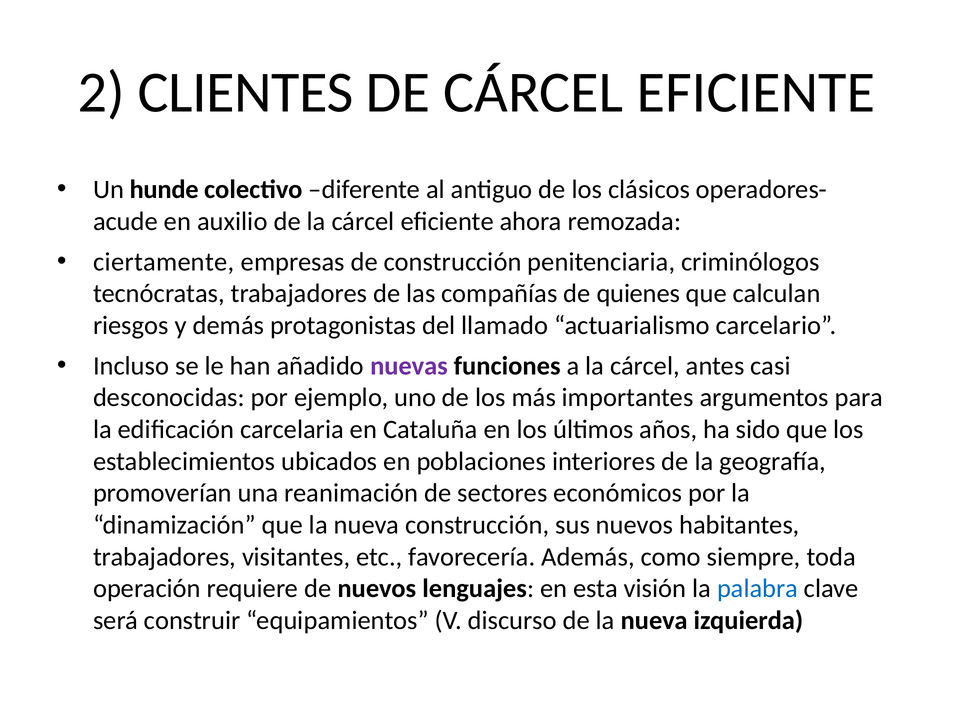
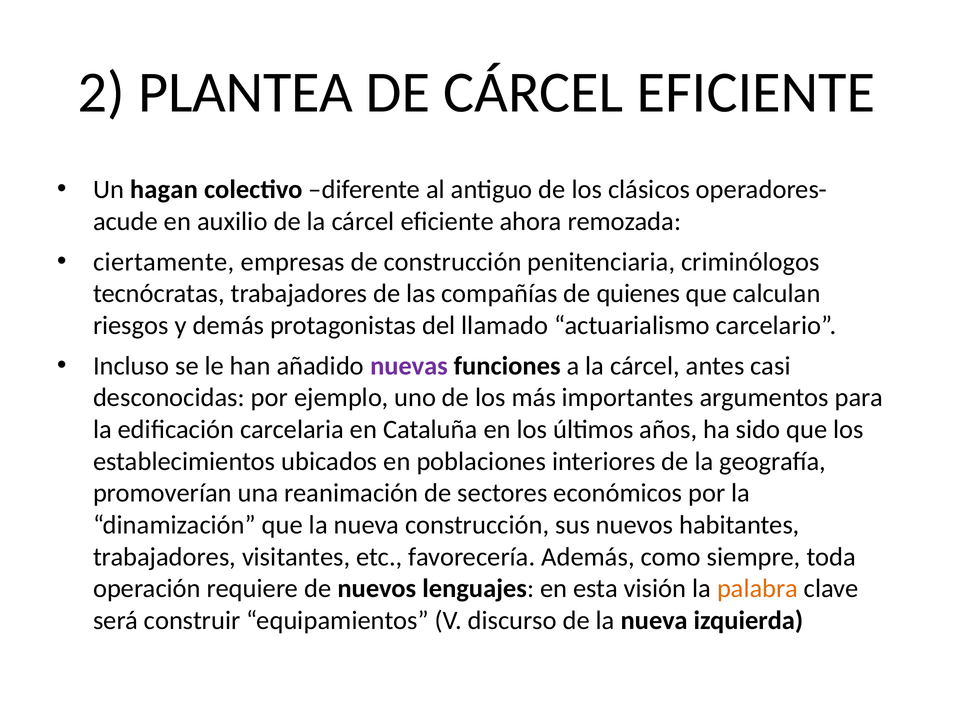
CLIENTES: CLIENTES -> PLANTEA
hunde: hunde -> hagan
palabra colour: blue -> orange
